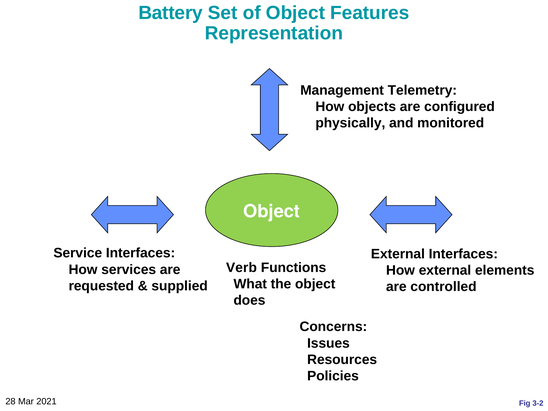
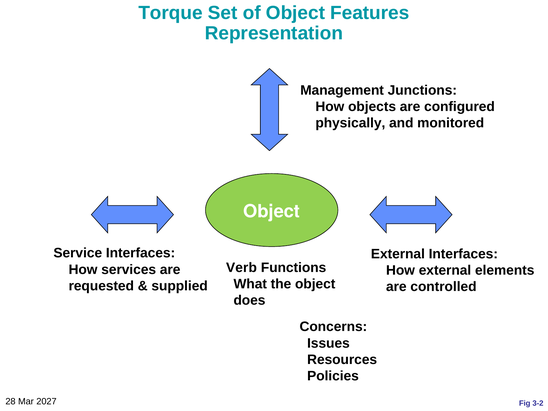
Battery: Battery -> Torque
Telemetry: Telemetry -> Junctions
2021: 2021 -> 2027
